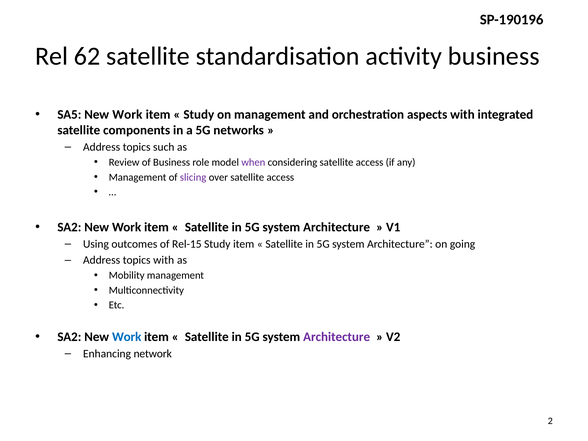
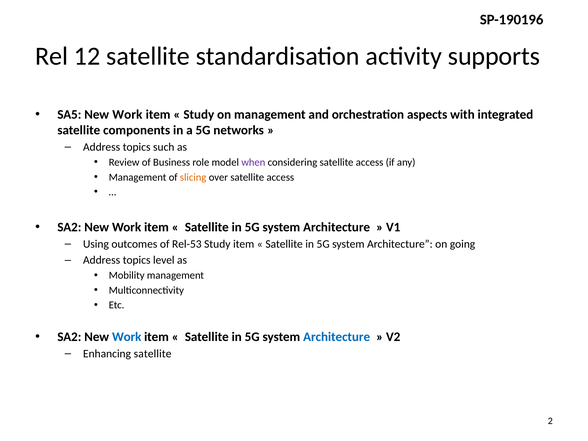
62: 62 -> 12
activity business: business -> supports
slicing colour: purple -> orange
Rel-15: Rel-15 -> Rel-53
topics with: with -> level
Architecture at (337, 337) colour: purple -> blue
Enhancing network: network -> satellite
